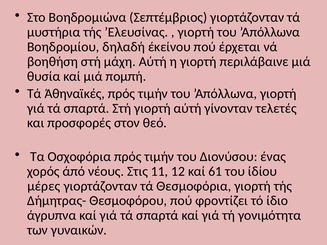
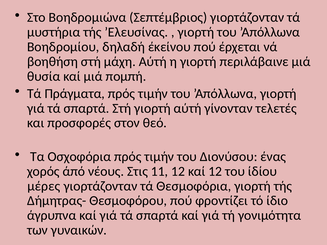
Άθηναϊκές: Άθηναϊκές -> Πράγματα
καί 61: 61 -> 12
